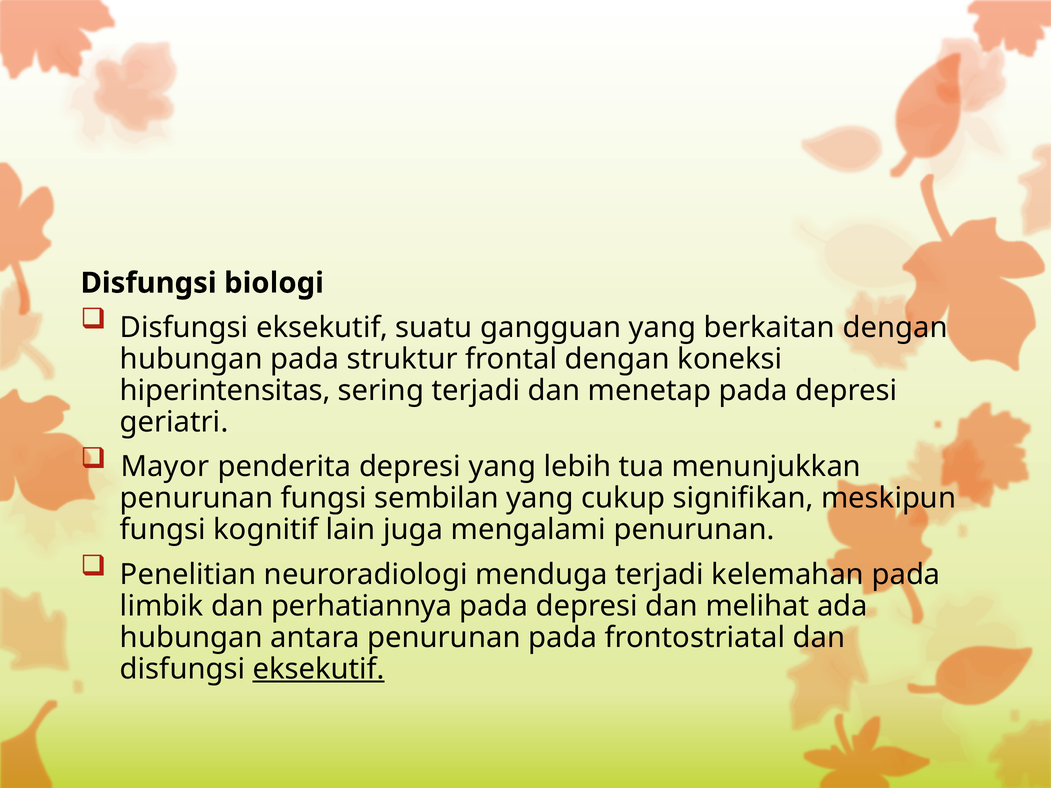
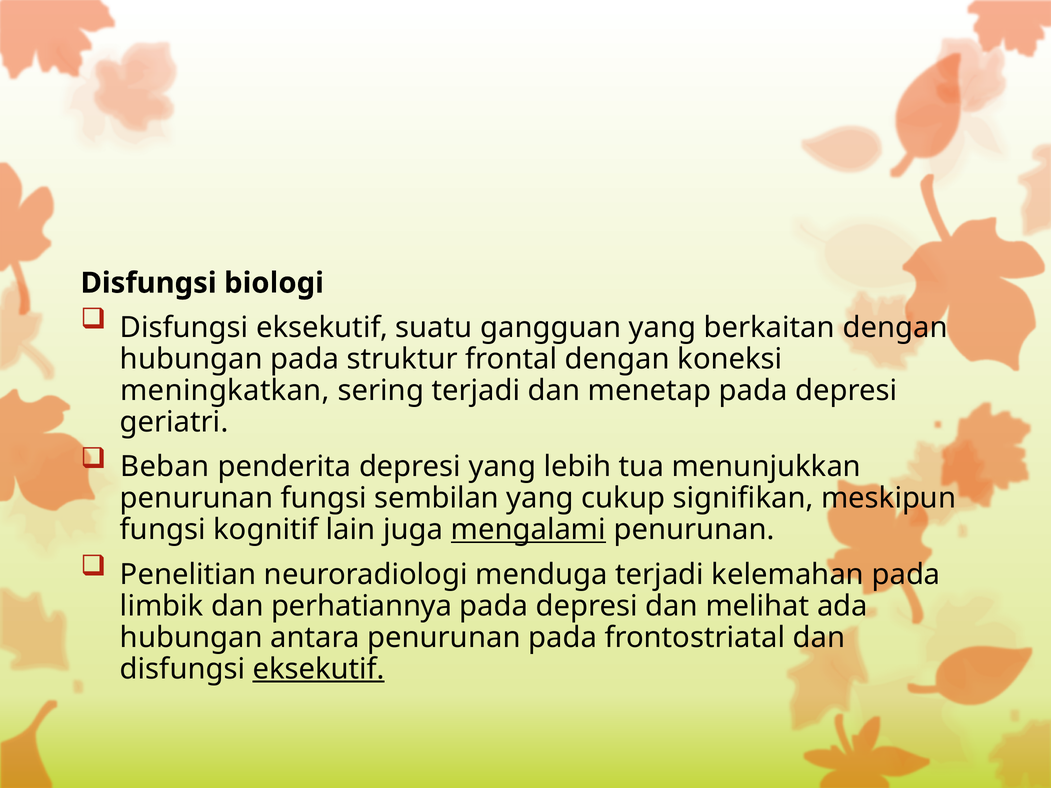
hiperintensitas: hiperintensitas -> meningkatkan
Mayor: Mayor -> Beban
mengalami underline: none -> present
